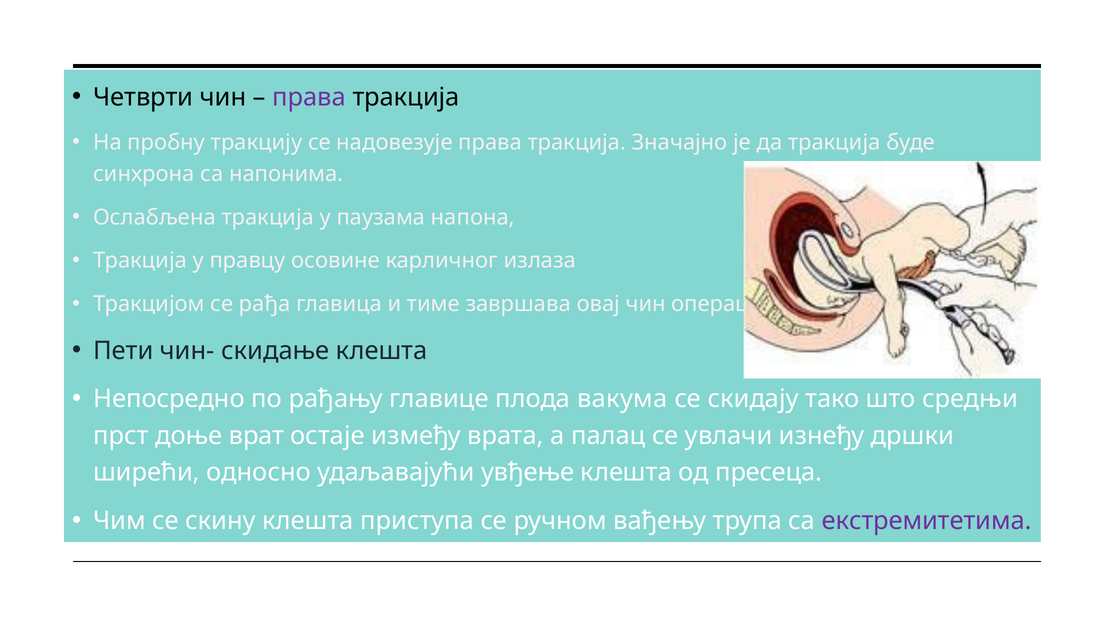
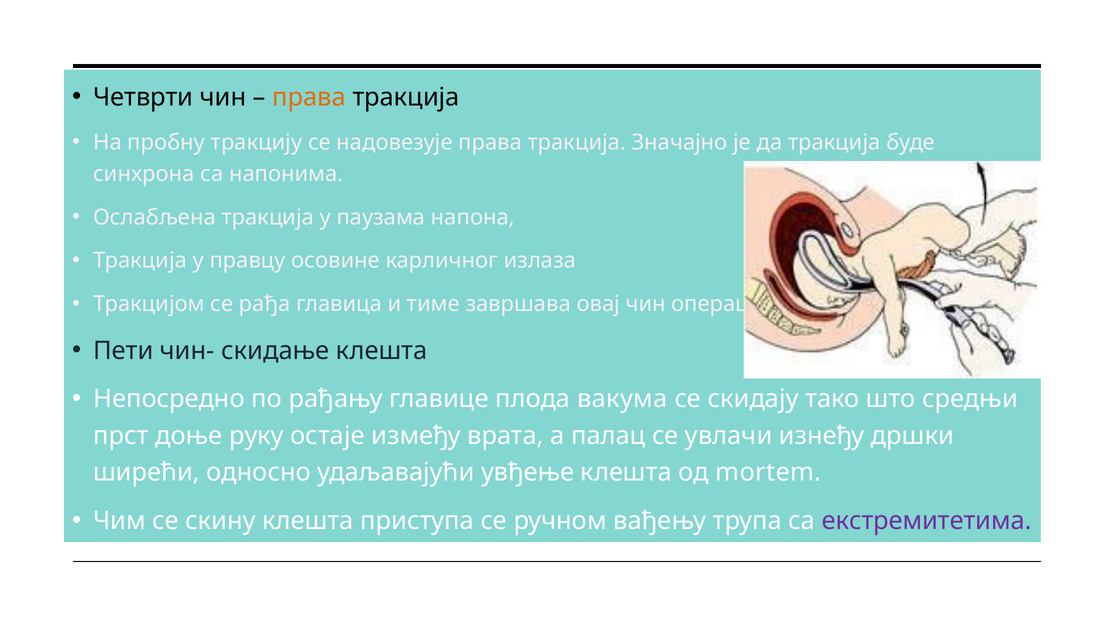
права at (309, 97) colour: purple -> orange
врат: врат -> руку
пресеца: пресеца -> mortem
